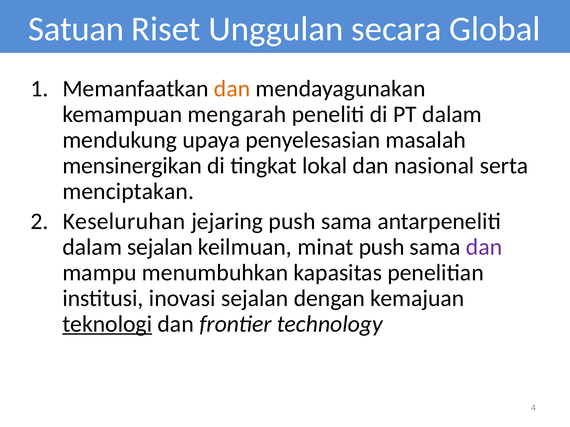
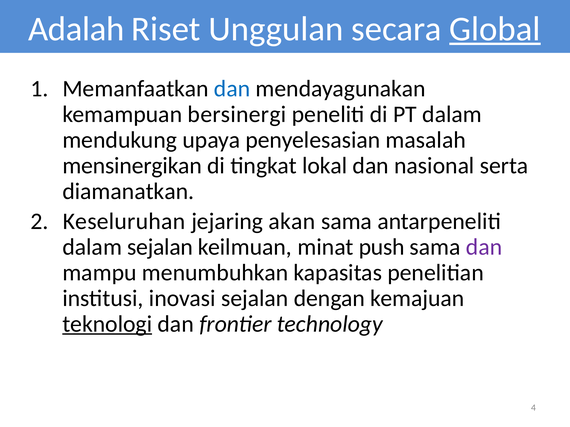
Satuan: Satuan -> Adalah
Global underline: none -> present
dan at (232, 89) colour: orange -> blue
mengarah: mengarah -> bersinergi
menciptakan: menciptakan -> diamanatkan
jejaring push: push -> akan
